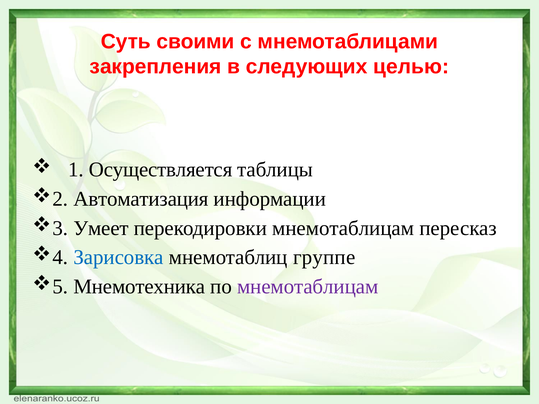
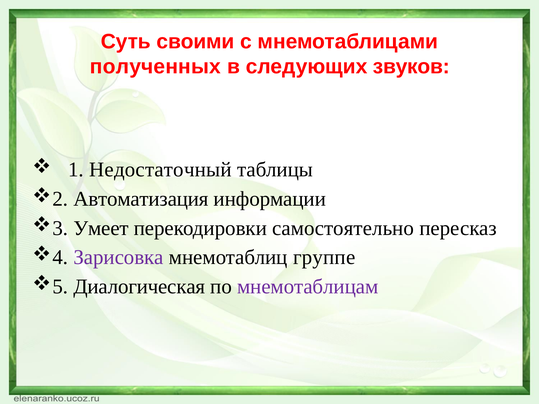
закрепления: закрепления -> полученных
целью: целью -> звуков
Осуществляется: Осуществляется -> Недостаточный
перекодировки мнемотаблицам: мнемотаблицам -> самостоятельно
Зарисовка colour: blue -> purple
Мнемотехника: Мнемотехника -> Диалогическая
